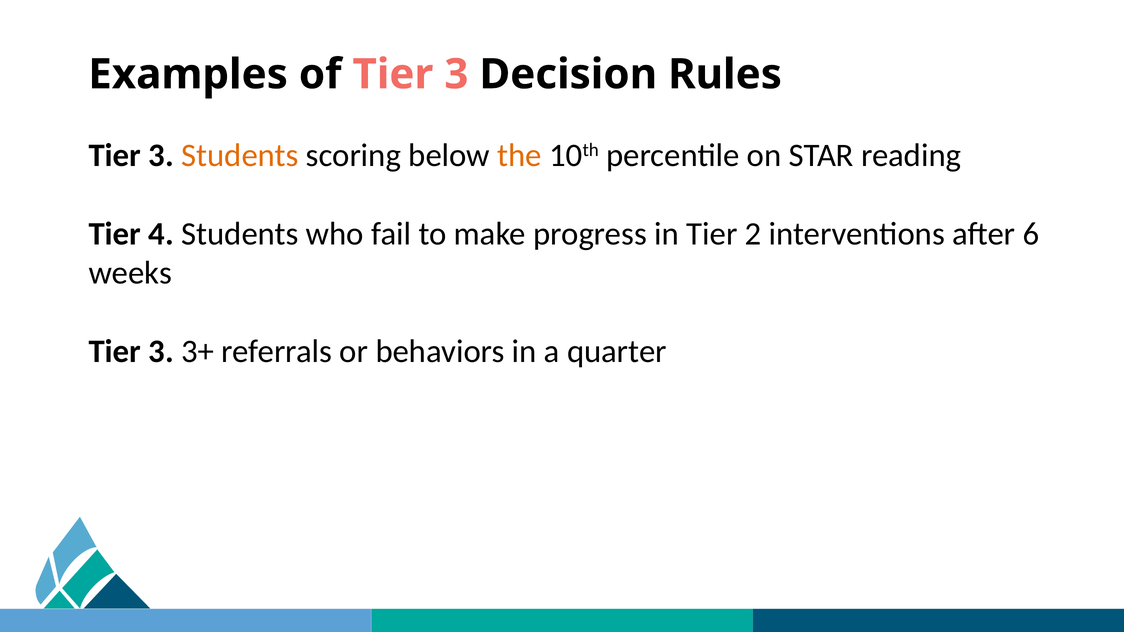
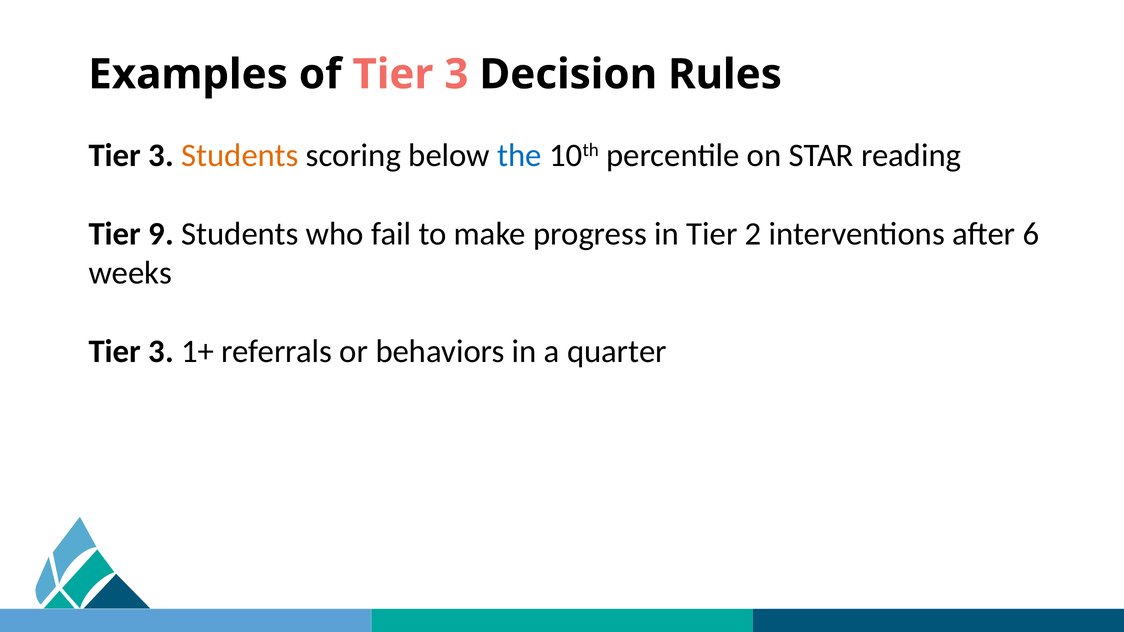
the colour: orange -> blue
4: 4 -> 9
3+: 3+ -> 1+
